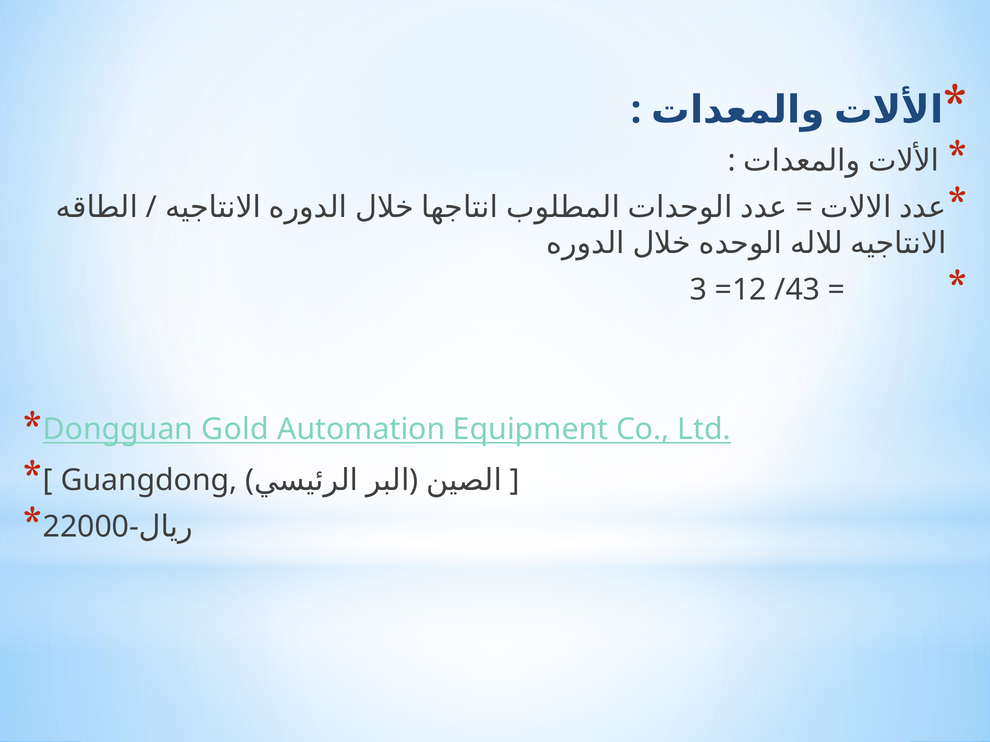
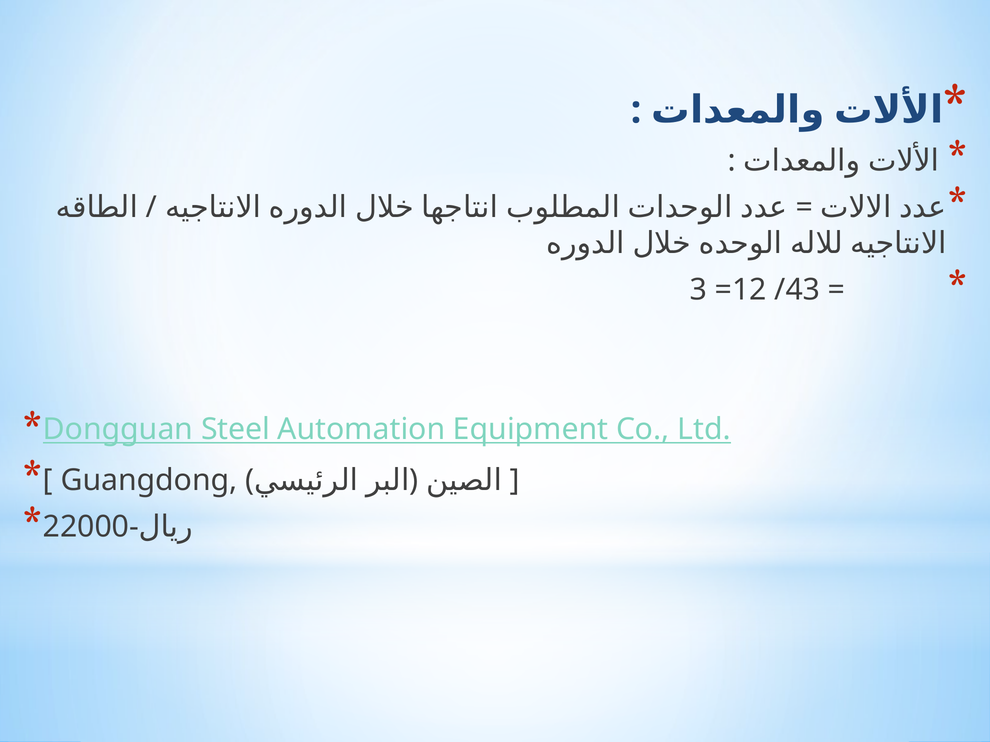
Gold: Gold -> Steel
